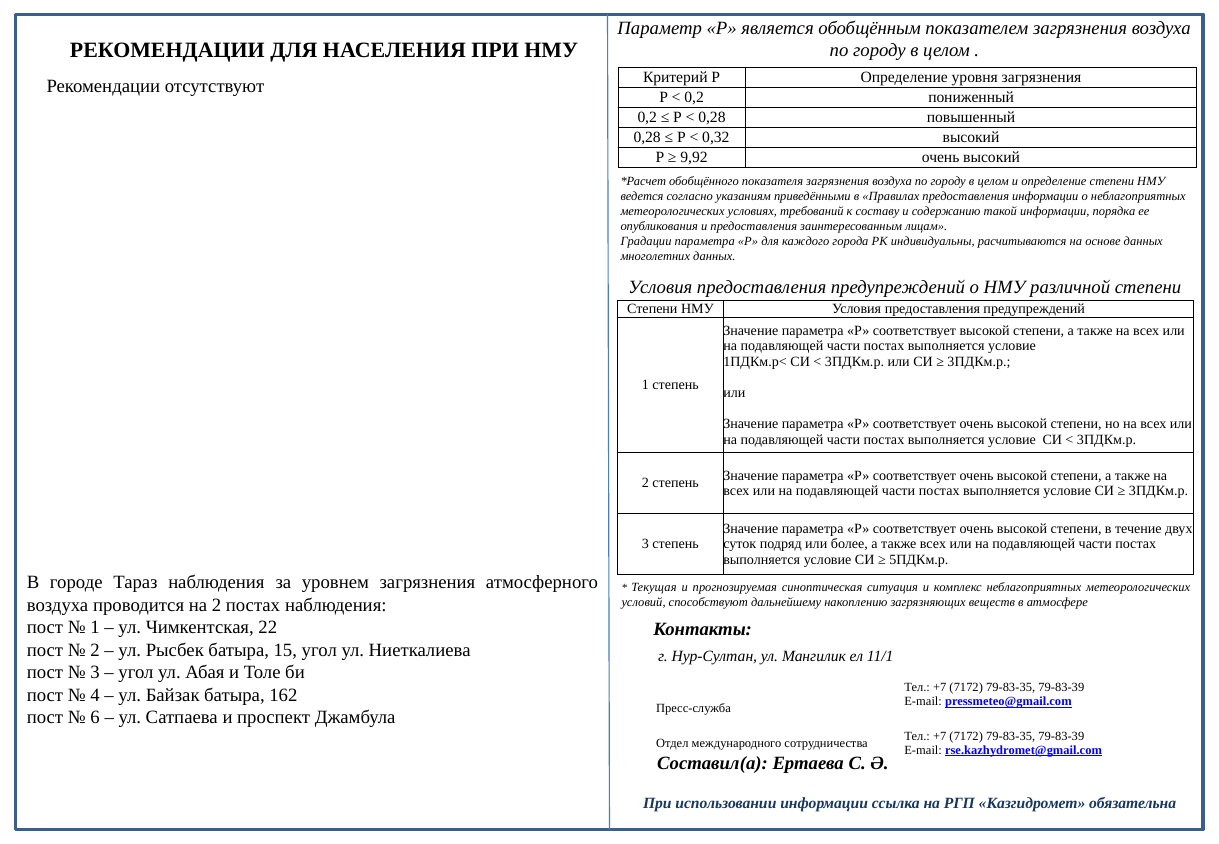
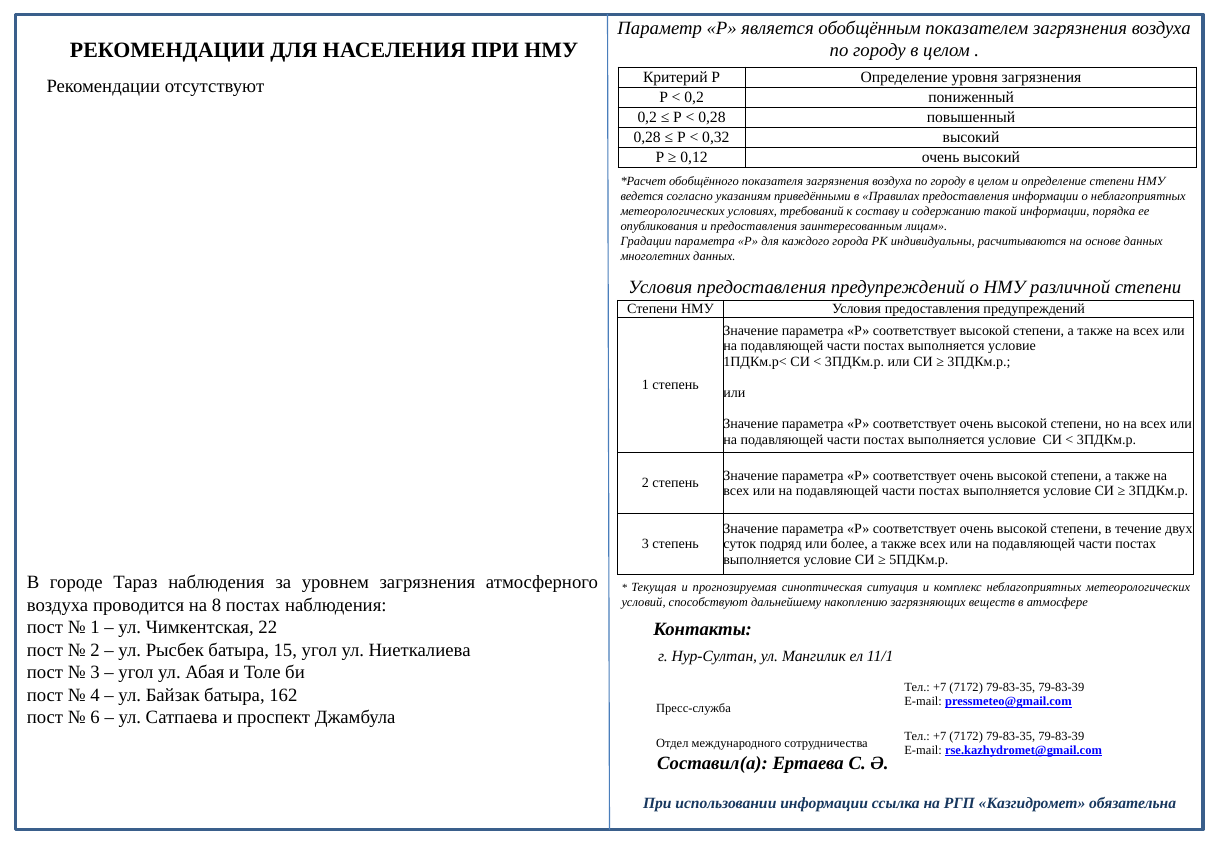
9,92: 9,92 -> 0,12
на 2: 2 -> 8
